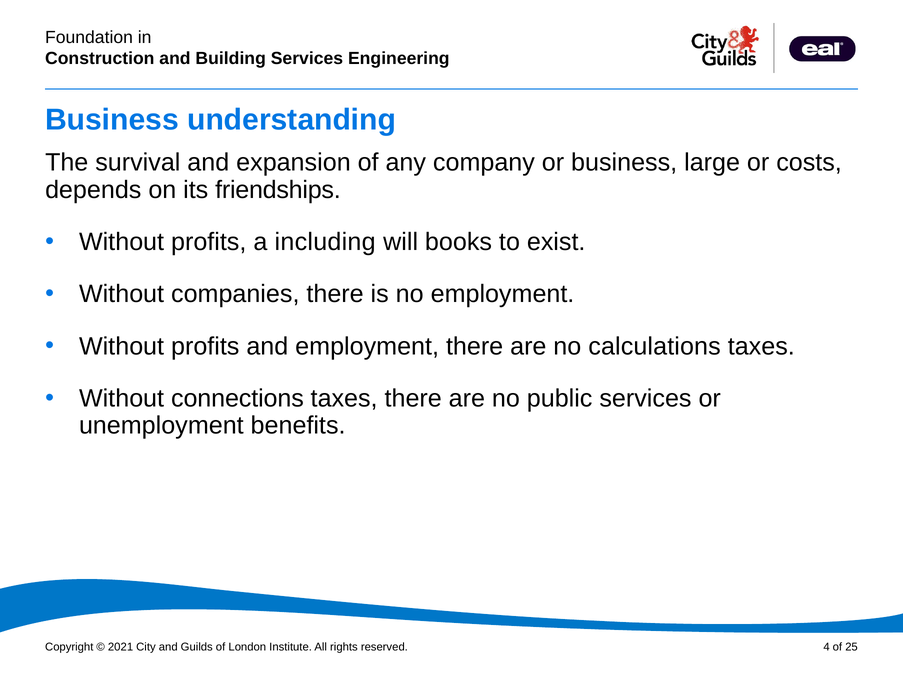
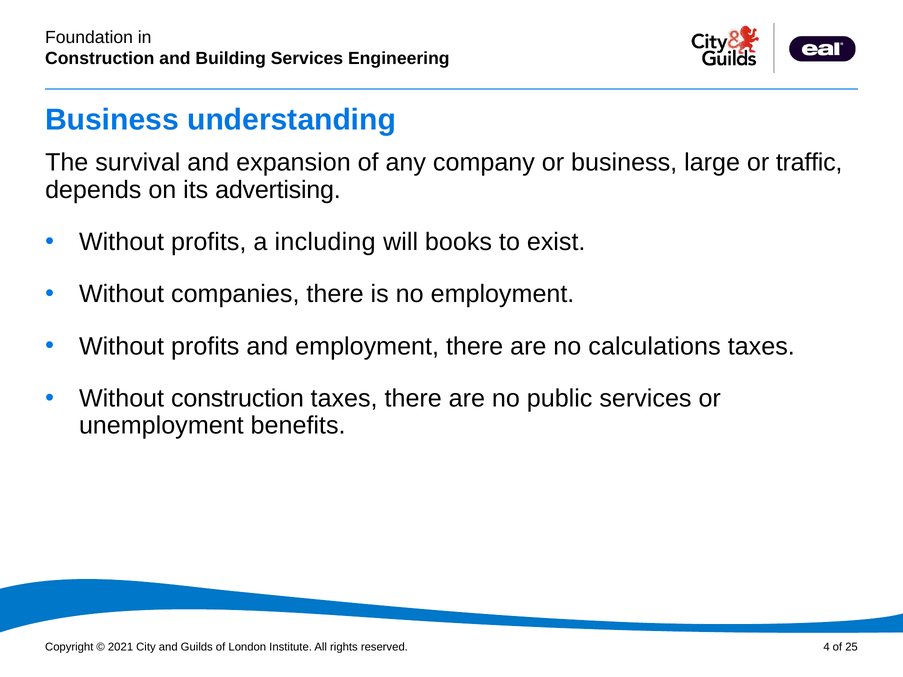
costs: costs -> traffic
friendships: friendships -> advertising
Without connections: connections -> construction
